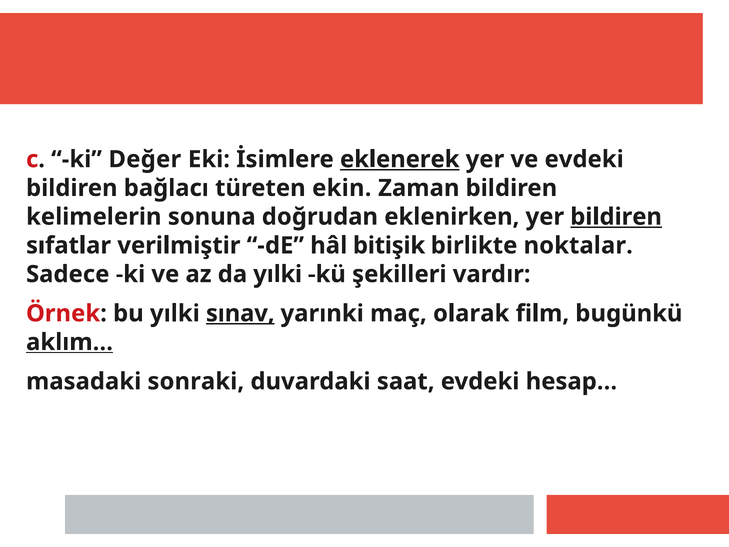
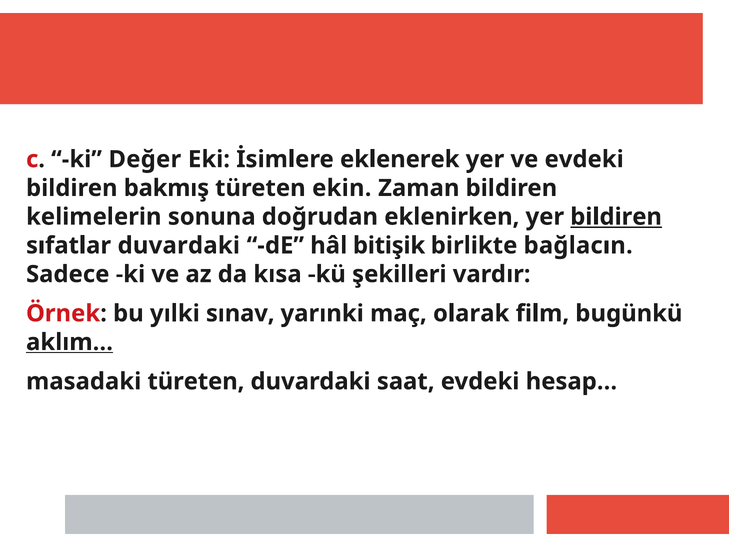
eklenerek underline: present -> none
bağlacı: bağlacı -> bakmış
sıfatlar verilmiştir: verilmiştir -> duvardaki
noktalar: noktalar -> bağlacın
da yılki: yılki -> kısa
sınav underline: present -> none
masadaki sonraki: sonraki -> türeten
